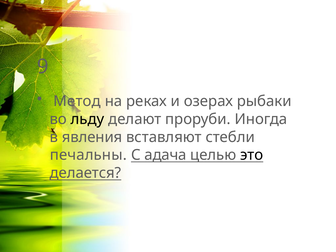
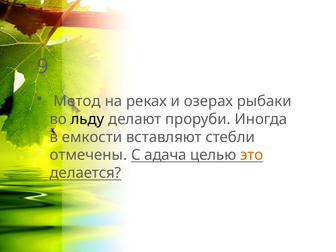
явления: явления -> емкости
печальны: печальны -> отмечены
это colour: black -> orange
